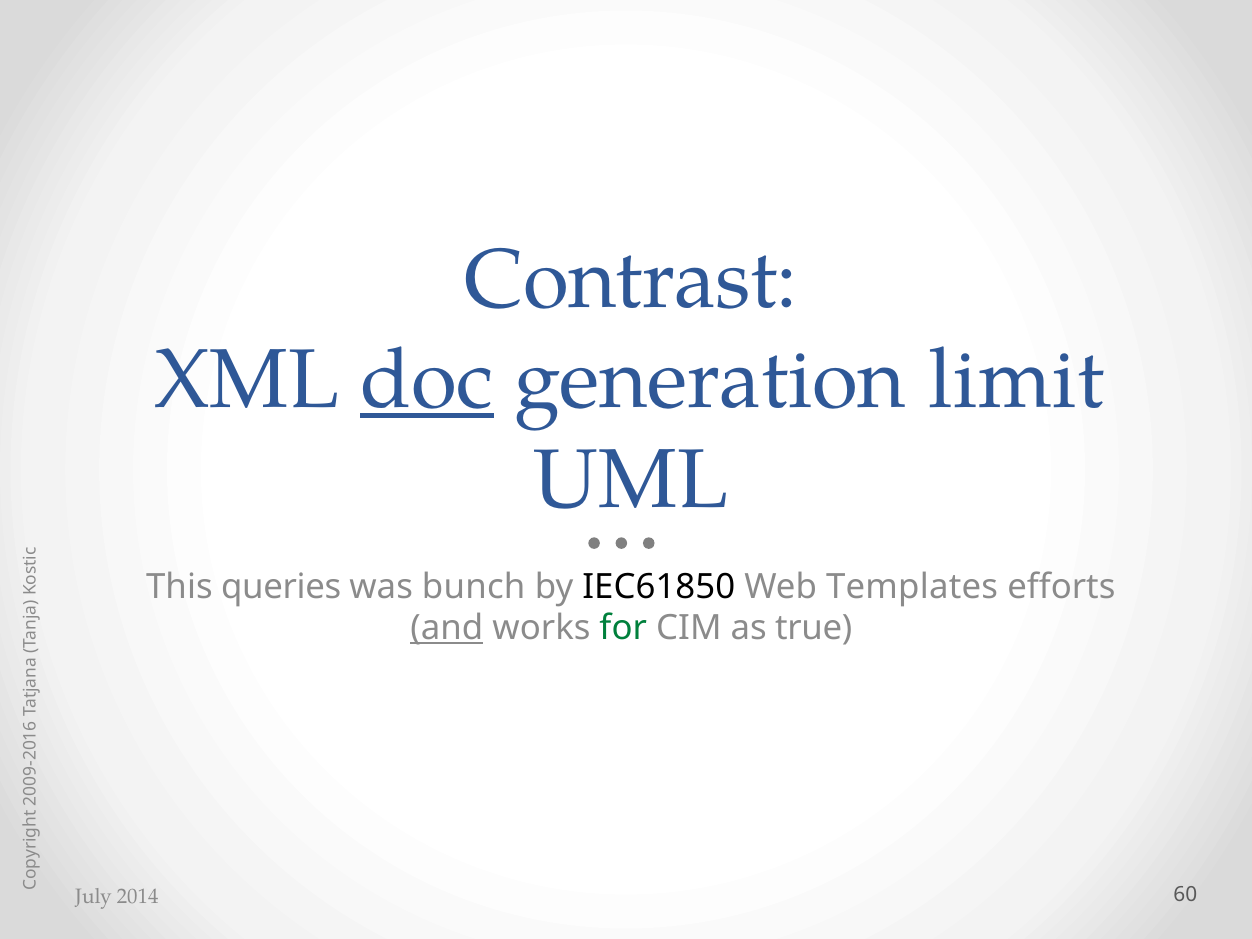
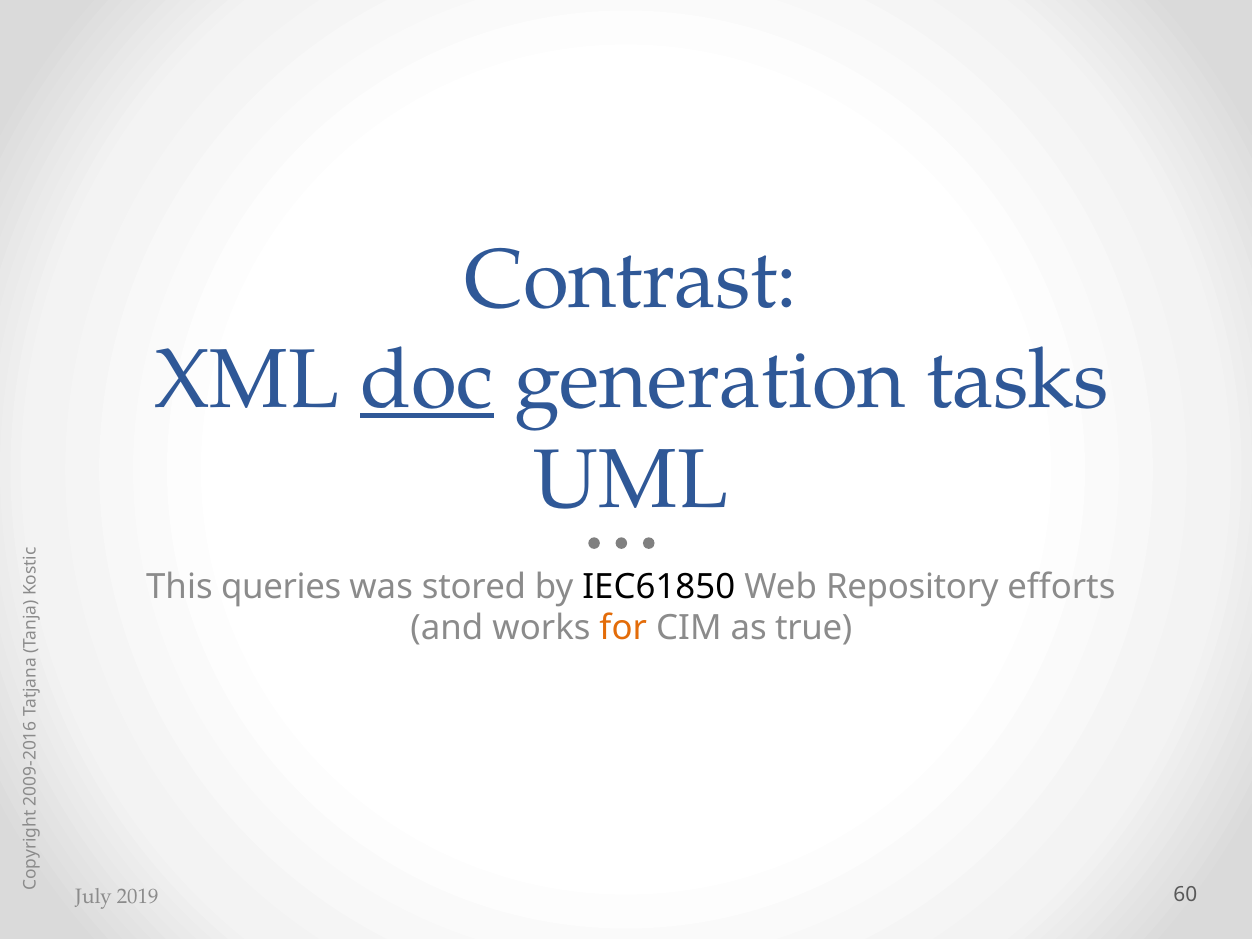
limit: limit -> tasks
bunch: bunch -> stored
Templates: Templates -> Repository
and underline: present -> none
for colour: green -> orange
2014: 2014 -> 2019
